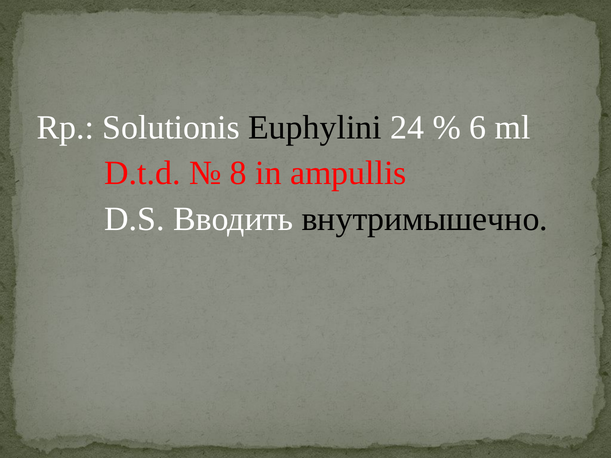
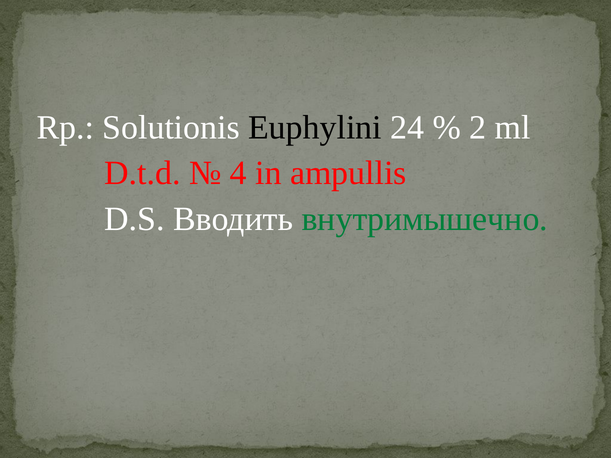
6: 6 -> 2
8: 8 -> 4
внутримышечно colour: black -> green
